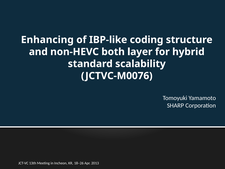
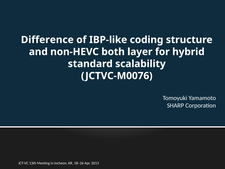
Enhancing: Enhancing -> Difference
